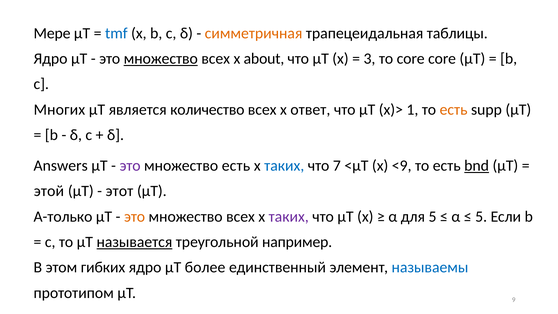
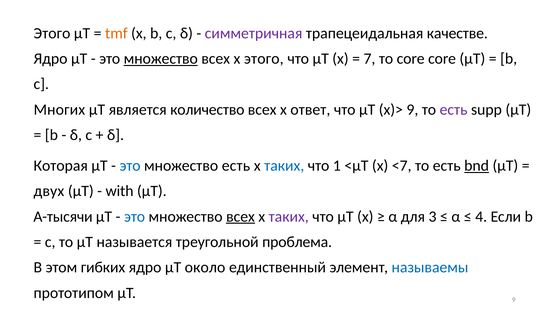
Мере at (52, 33): Мере -> Этого
tmf colour: blue -> orange
симметричная colour: orange -> purple
таблицы: таблицы -> качестве
x about: about -> этого
3: 3 -> 7
x)> 1: 1 -> 9
есть at (454, 109) colour: orange -> purple
Answers: Answers -> Которая
это at (130, 166) colour: purple -> blue
7: 7 -> 1
<9: <9 -> <7
этой: этой -> двух
этот: этот -> with
Α-только: Α-только -> Α-тысячи
это at (135, 216) colour: orange -> blue
всех at (241, 216) underline: none -> present
для 5: 5 -> 3
5 at (481, 216): 5 -> 4
называется underline: present -> none
например: например -> проблема
более: более -> около
